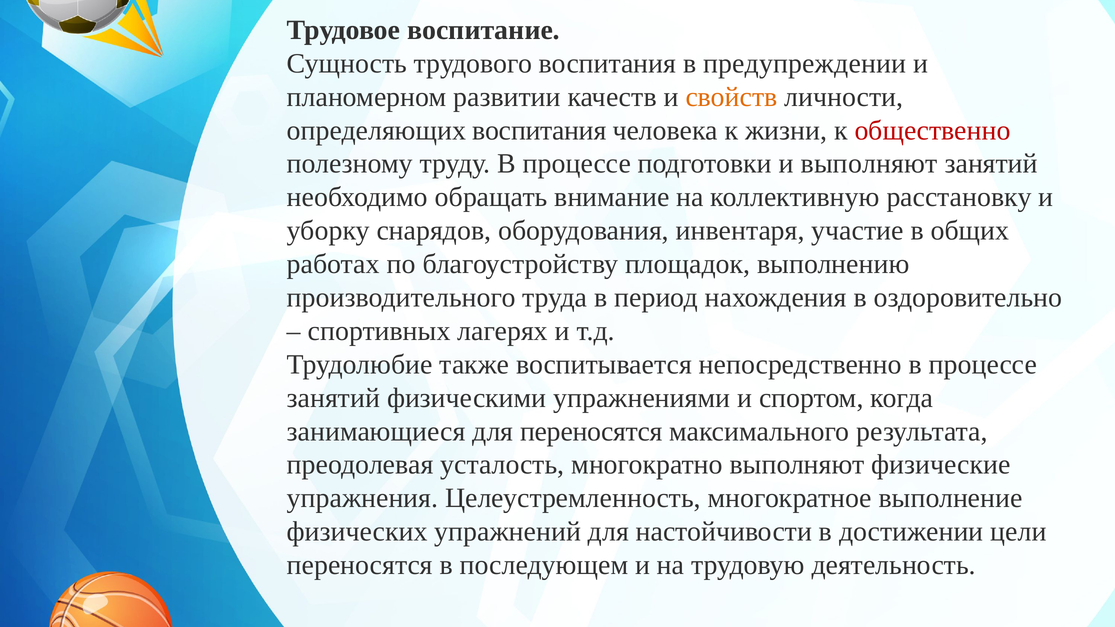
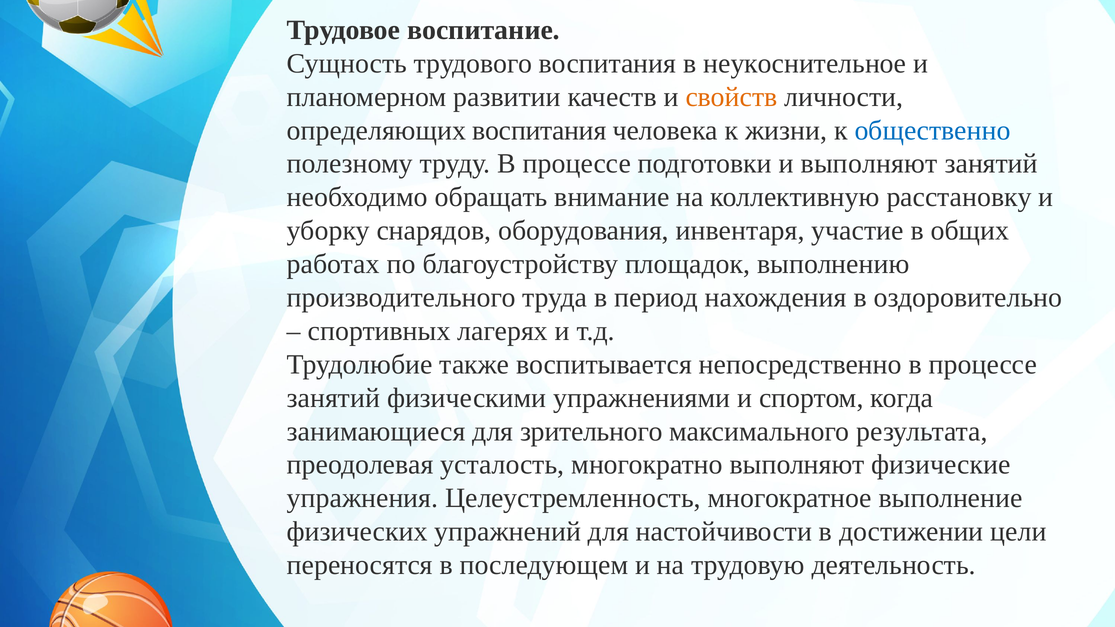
предупреждении: предупреждении -> неукоснительное
общественно colour: red -> blue
для переносятся: переносятся -> зрительного
